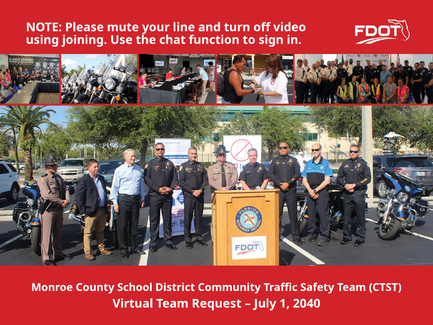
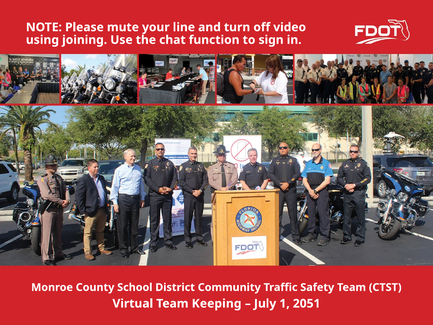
Request: Request -> Keeping
2040: 2040 -> 2051
